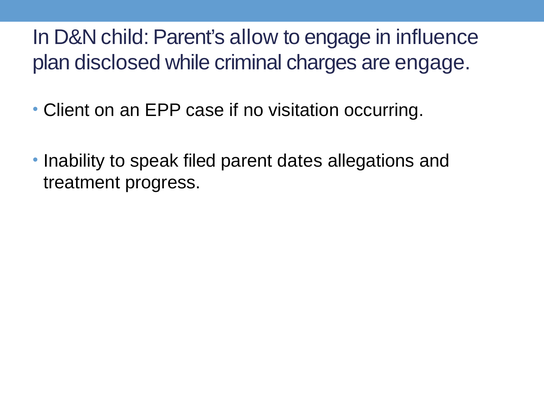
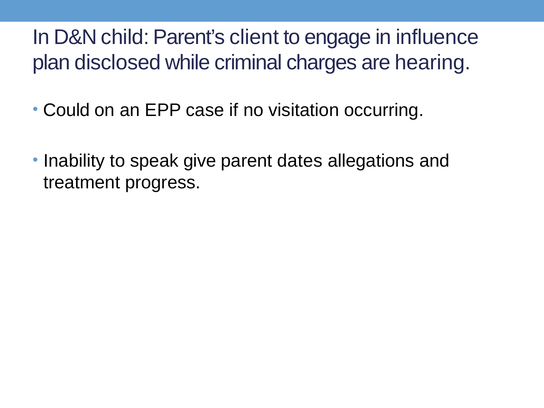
allow: allow -> client
are engage: engage -> hearing
Client: Client -> Could
filed: filed -> give
